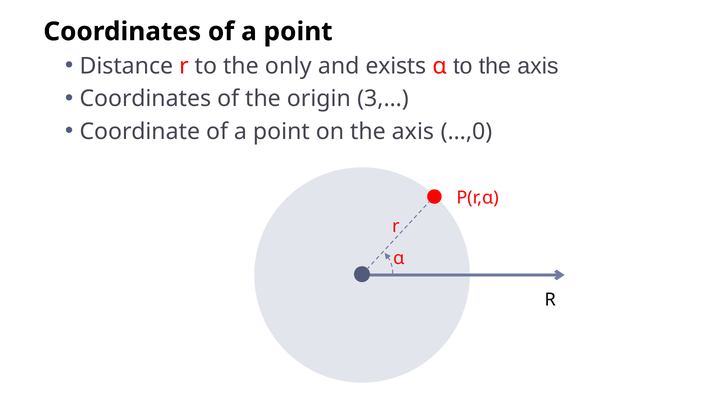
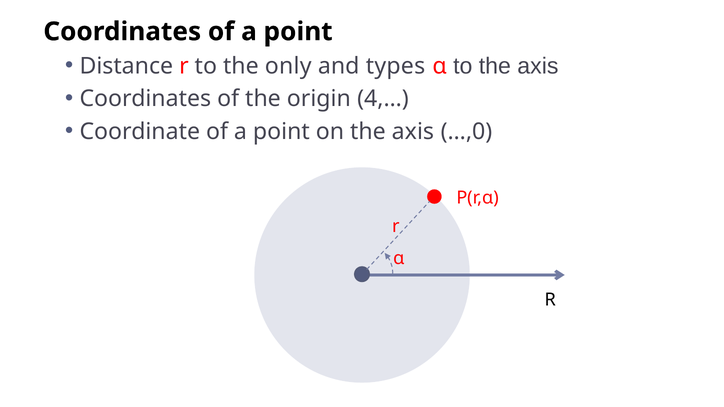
exists: exists -> types
3,…: 3,… -> 4,…
